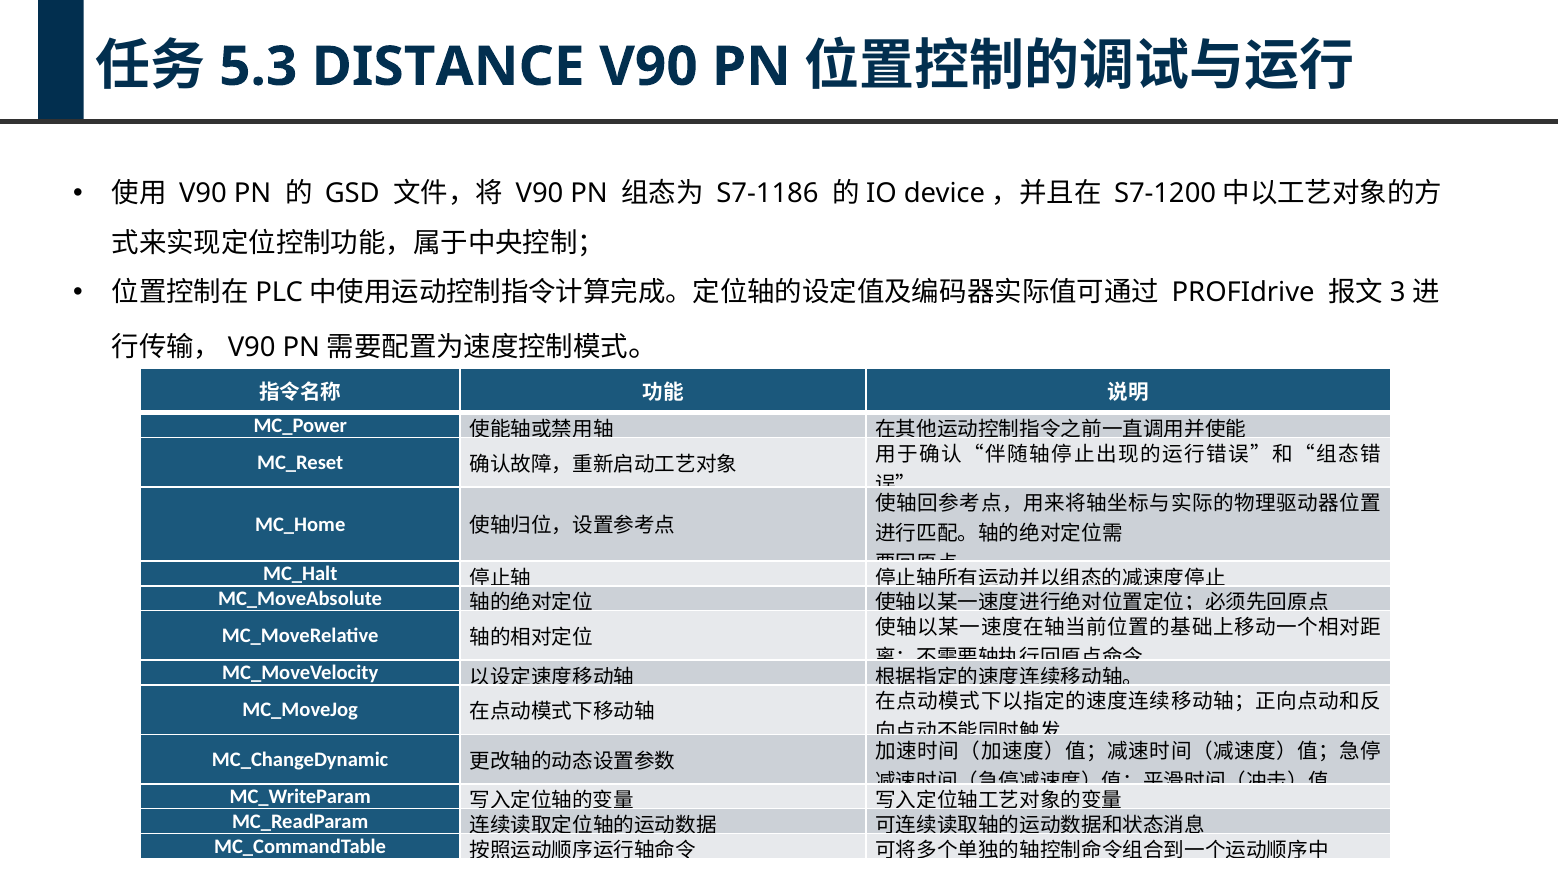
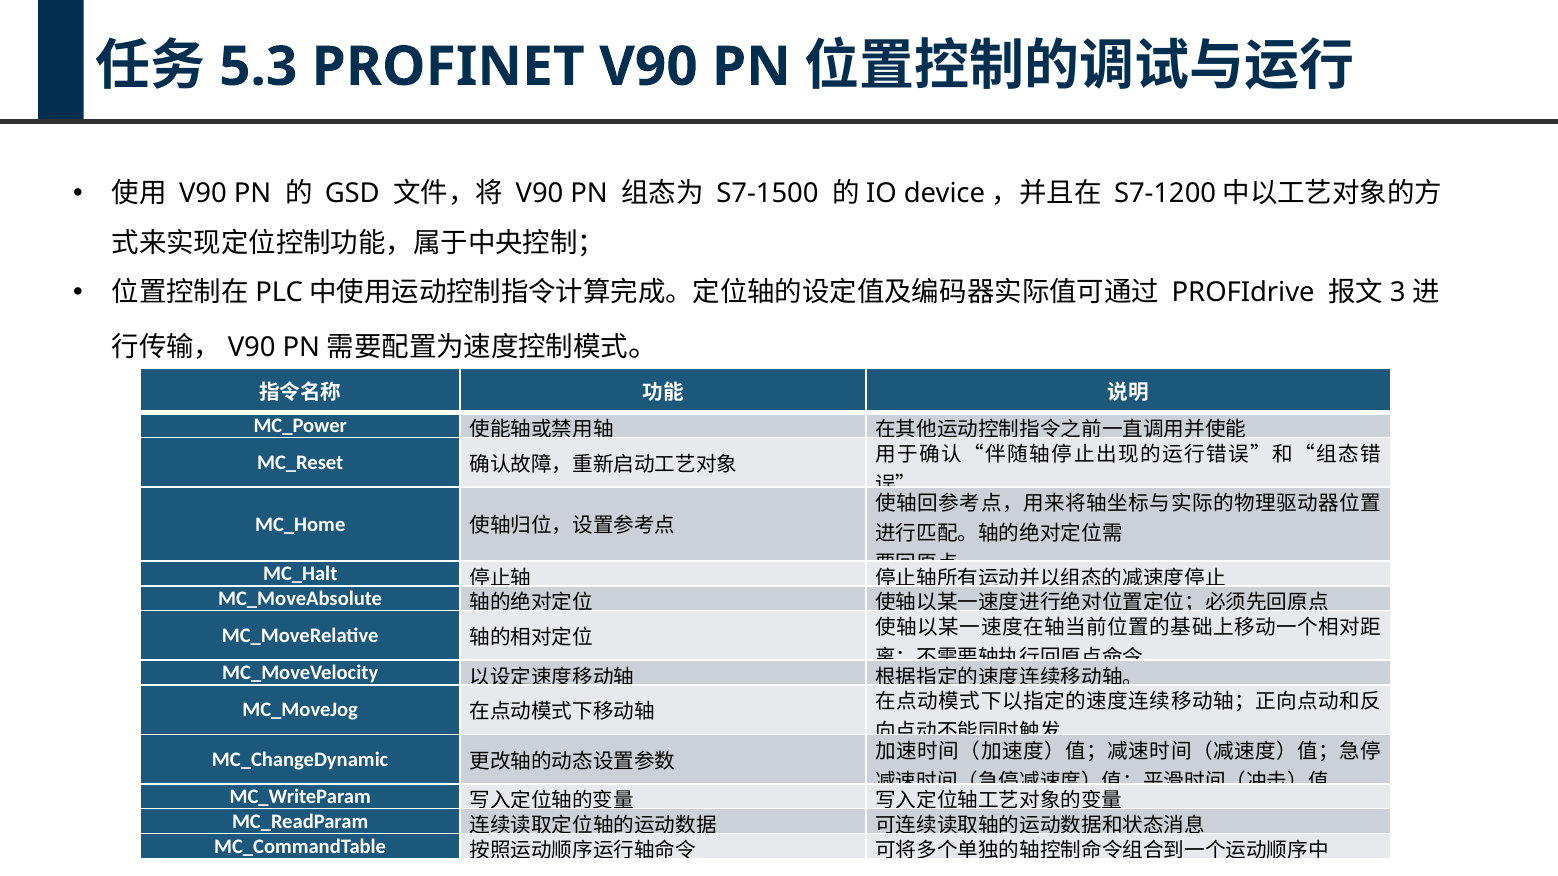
DISTANCE: DISTANCE -> PROFINET
S7-1186: S7-1186 -> S7-1500
